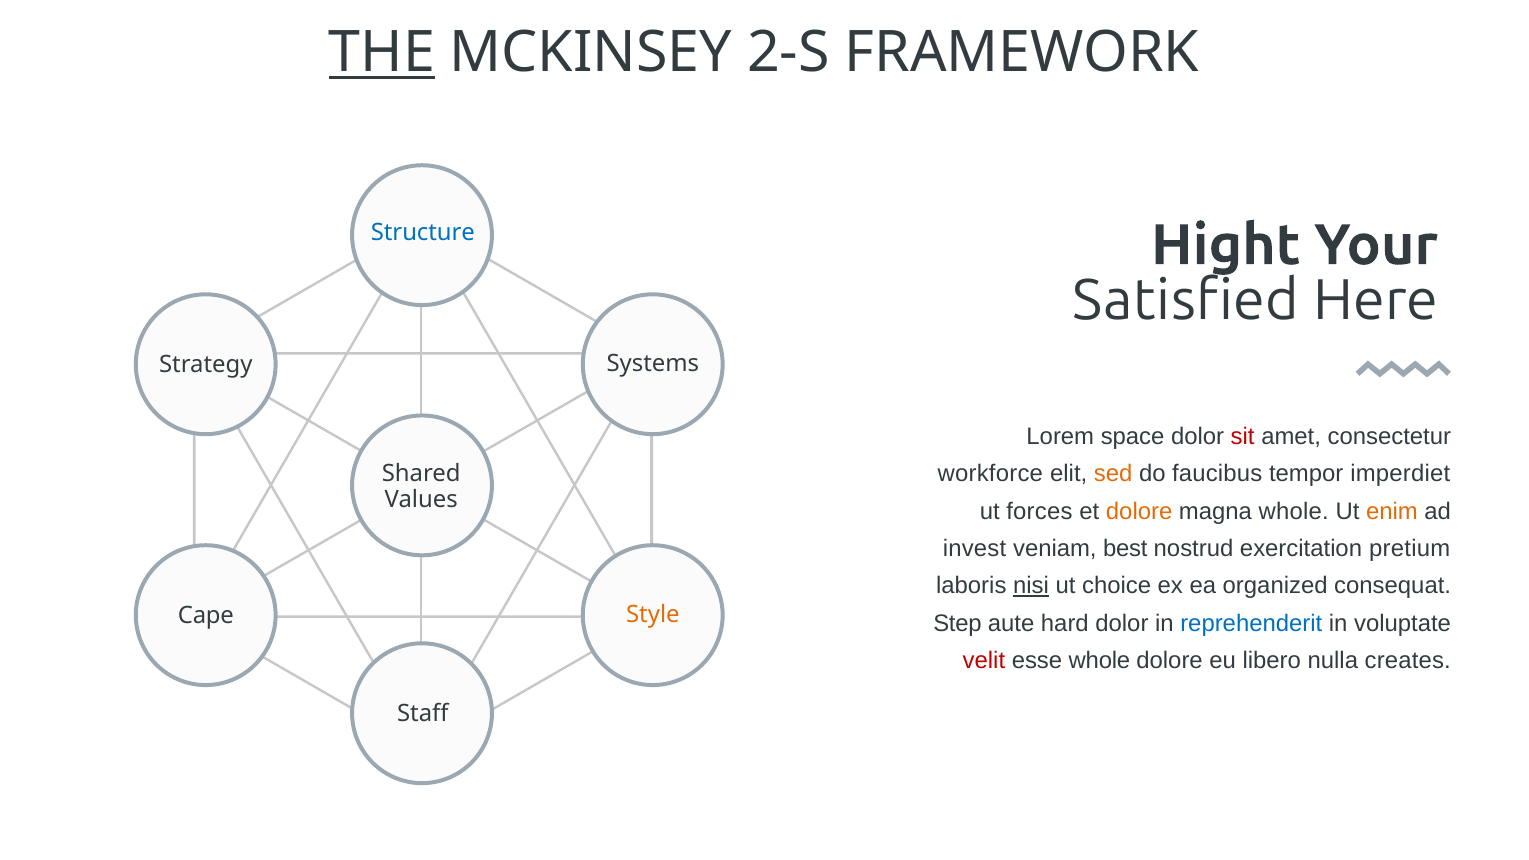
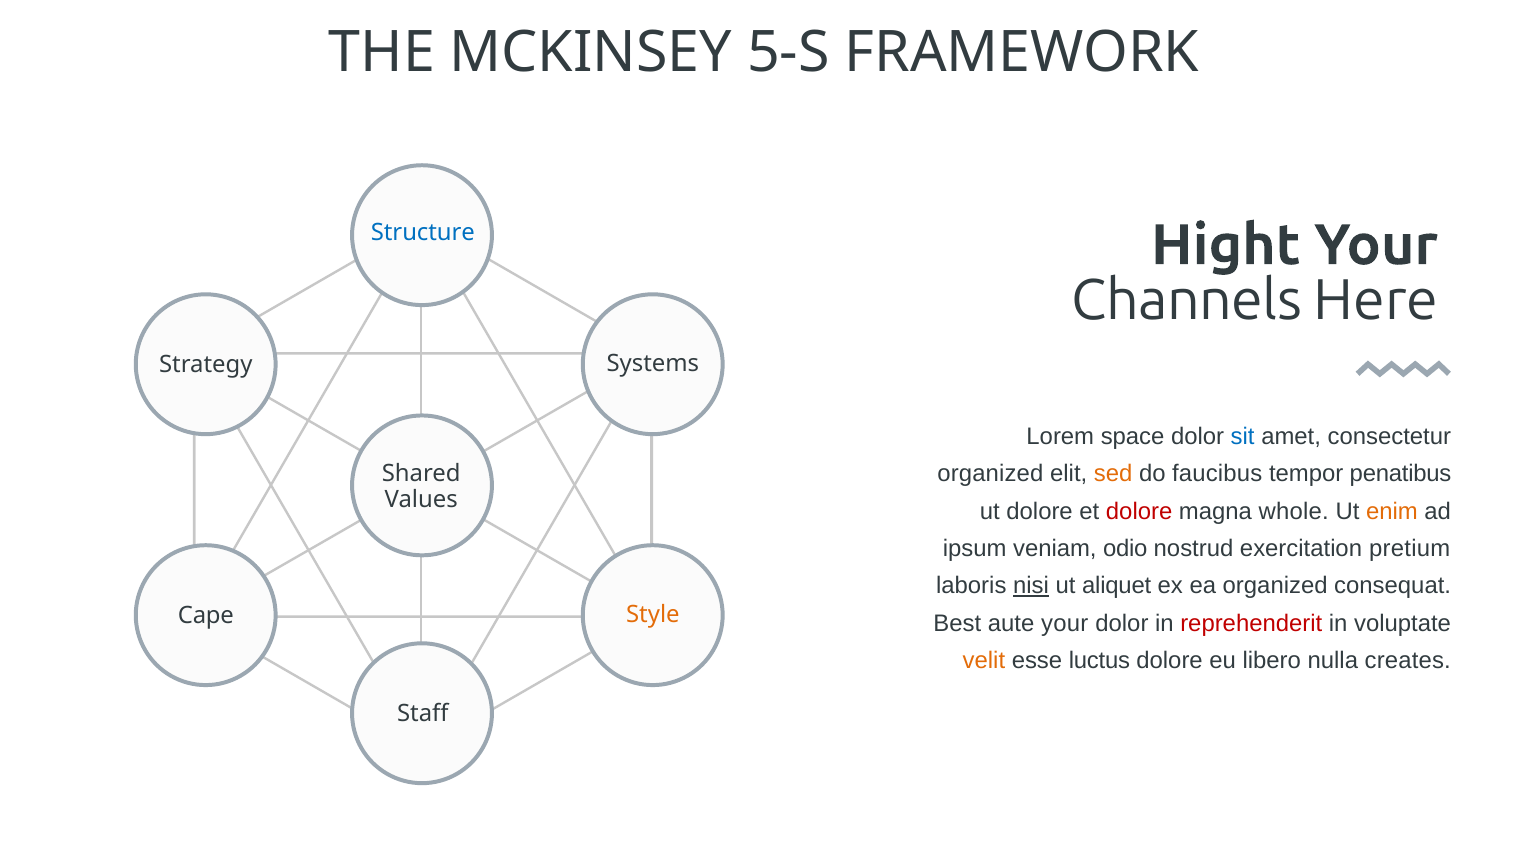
THE underline: present -> none
2-S: 2-S -> 5-S
Satisfied: Satisfied -> Channels
sit colour: red -> blue
workforce at (990, 474): workforce -> organized
imperdiet: imperdiet -> penatibus
ut forces: forces -> dolore
dolore at (1139, 511) colour: orange -> red
invest: invest -> ipsum
best: best -> odio
choice: choice -> aliquet
Step: Step -> Best
aute hard: hard -> your
reprehenderit colour: blue -> red
velit colour: red -> orange
esse whole: whole -> luctus
